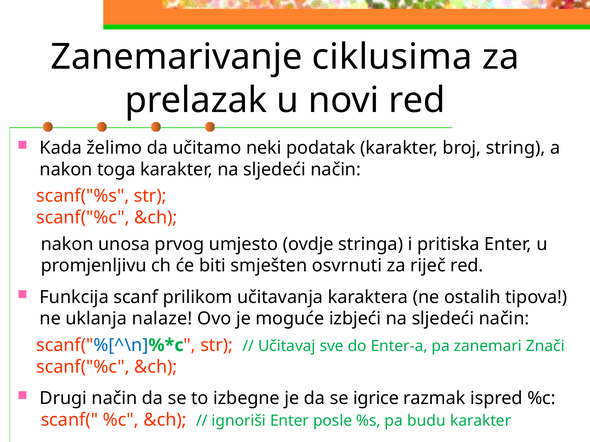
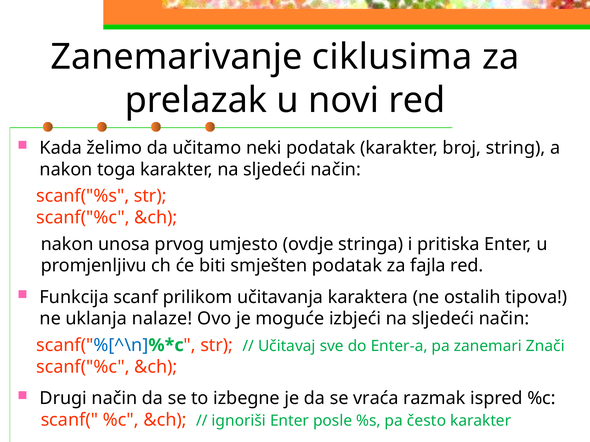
smješten osvrnuti: osvrnuti -> podatak
riječ: riječ -> fajla
igrice: igrice -> vraća
budu: budu -> često
